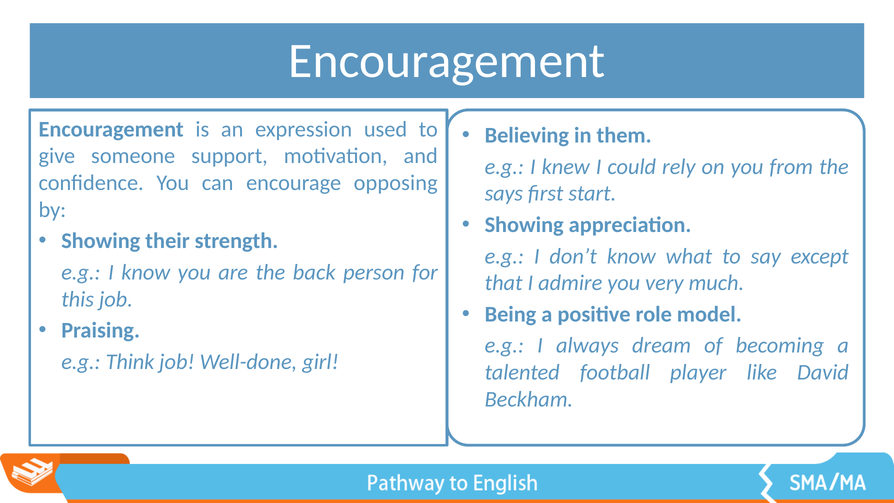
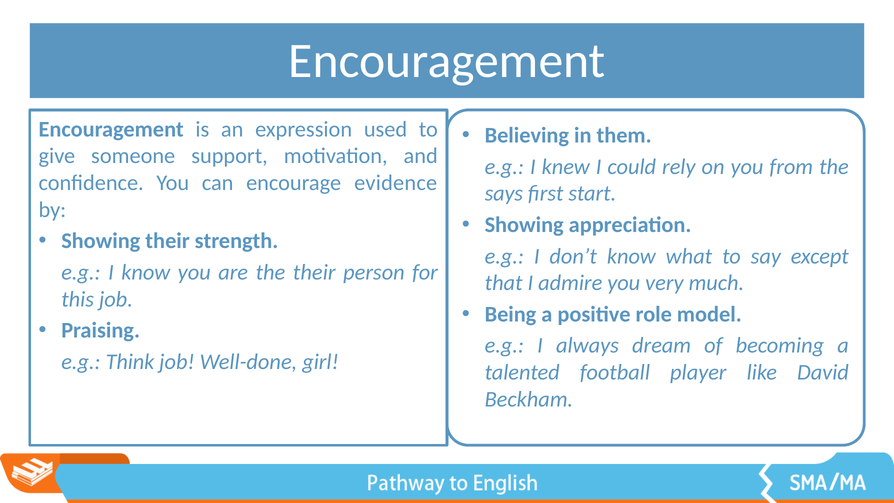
opposing: opposing -> evidence
the back: back -> their
